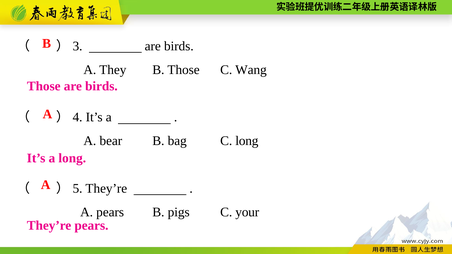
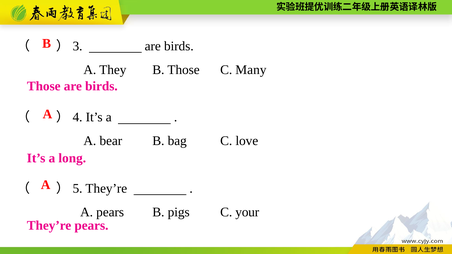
Wang: Wang -> Many
C long: long -> love
